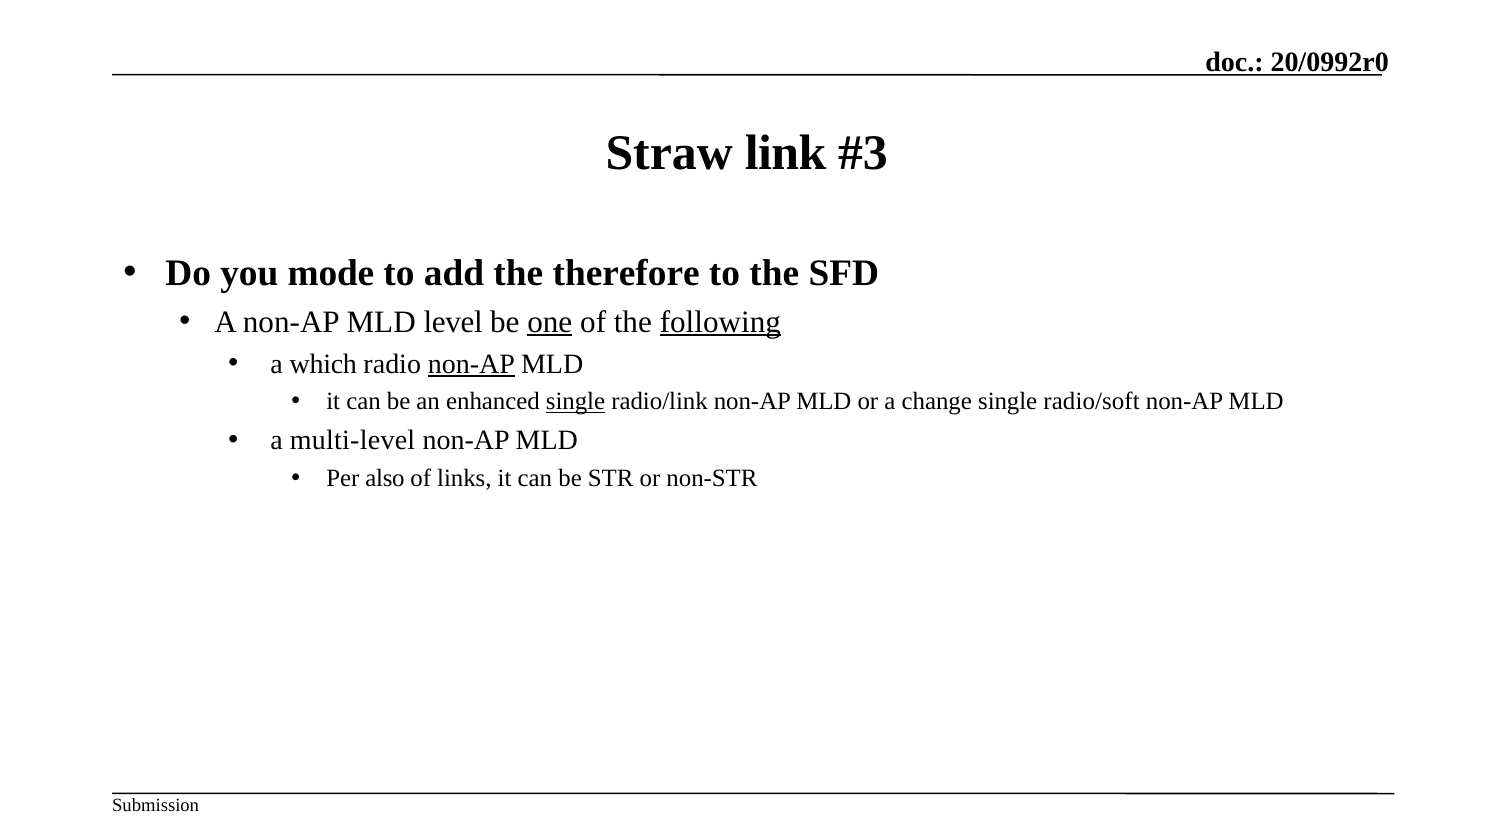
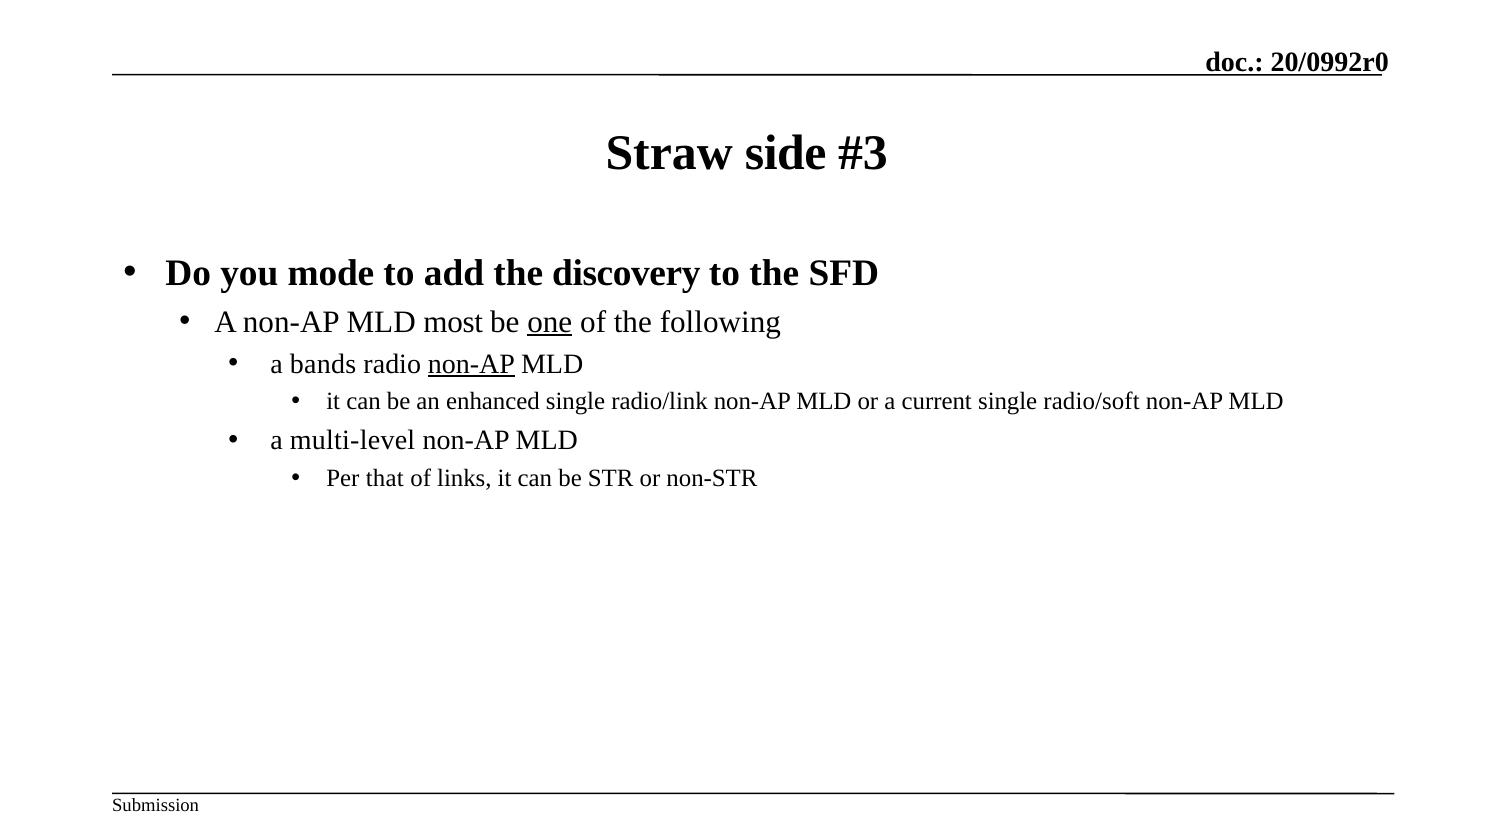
link: link -> side
therefore: therefore -> discovery
level: level -> most
following underline: present -> none
which: which -> bands
single at (576, 402) underline: present -> none
change: change -> current
also: also -> that
